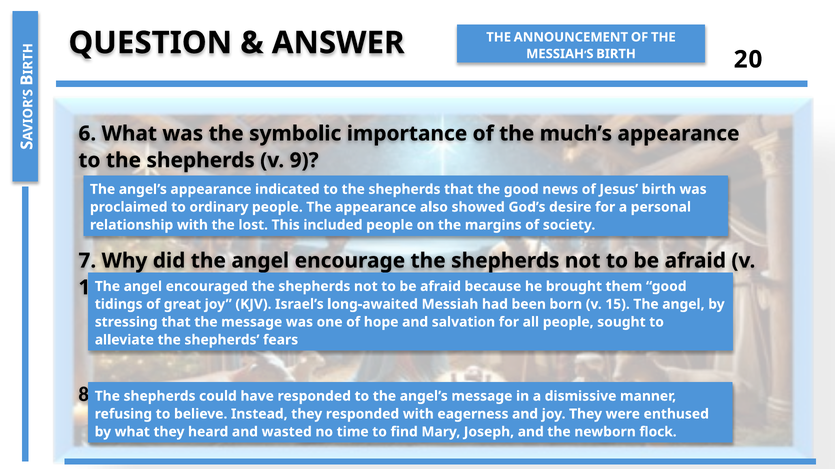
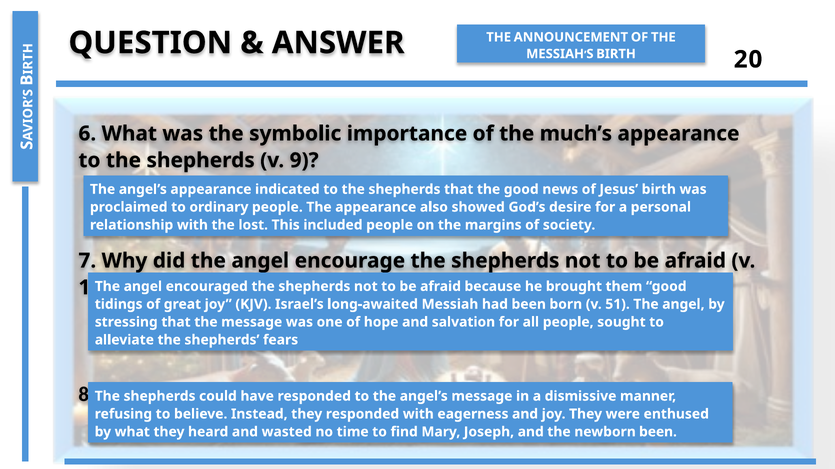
15: 15 -> 51
newborn flock: flock -> been
